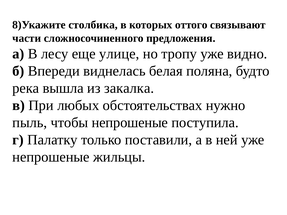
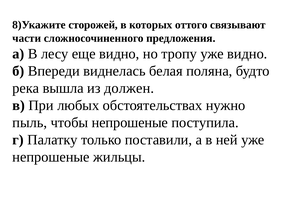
столбика: столбика -> сторожей
еще улице: улице -> видно
закалка: закалка -> должен
